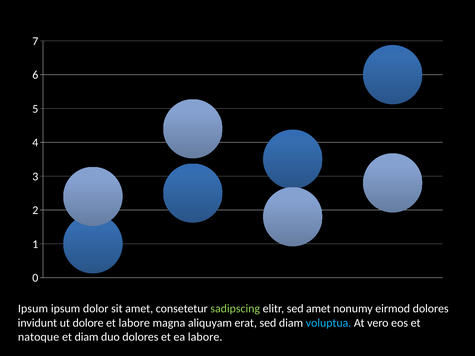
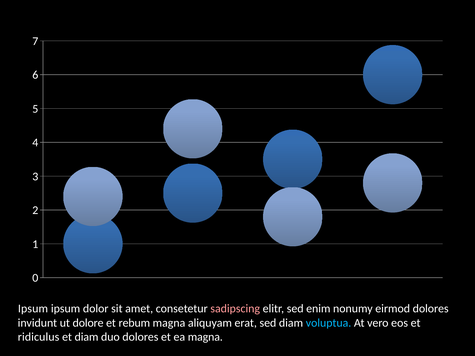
sadipscing colour: light green -> pink
sed amet: amet -> enim
et labore: labore -> rebum
natoque: natoque -> ridiculus
ea labore: labore -> magna
